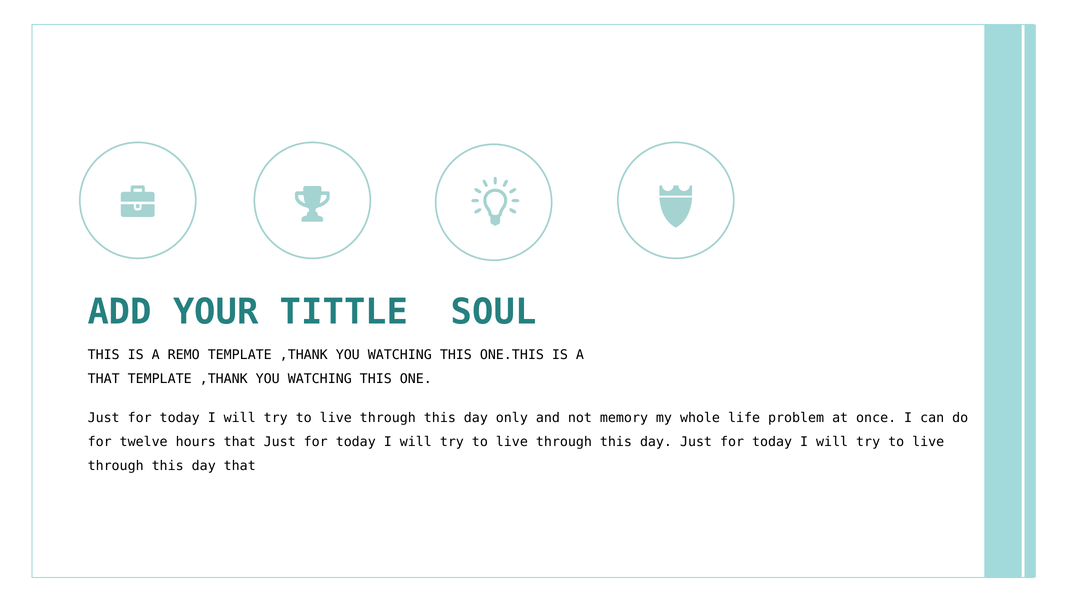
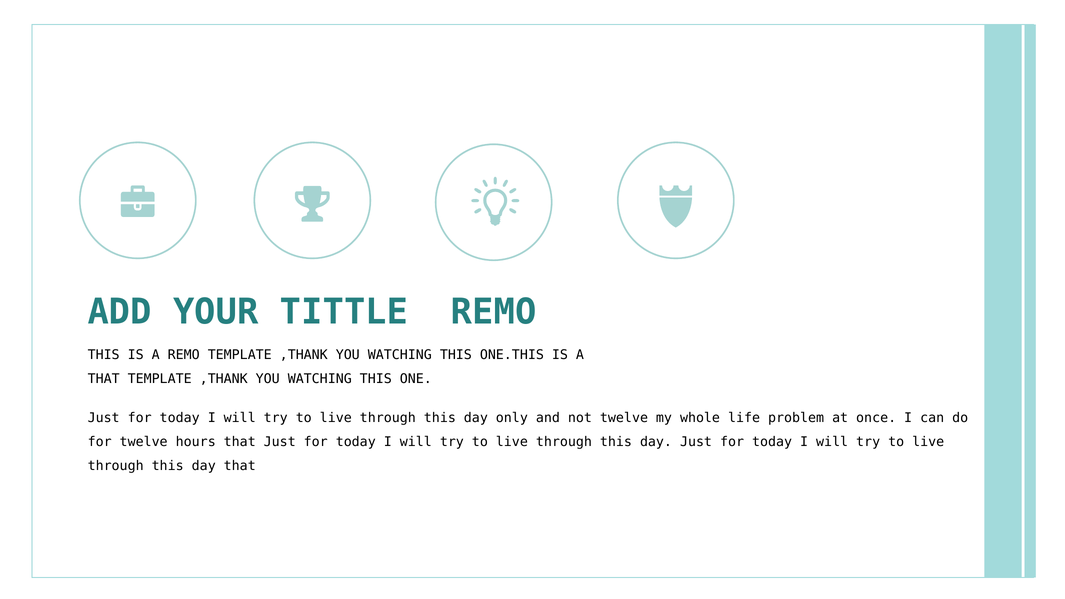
TITTLE SOUL: SOUL -> REMO
not memory: memory -> twelve
